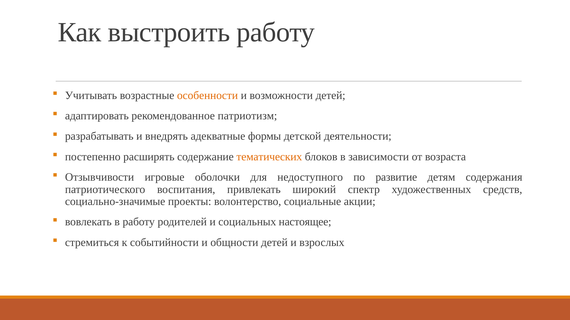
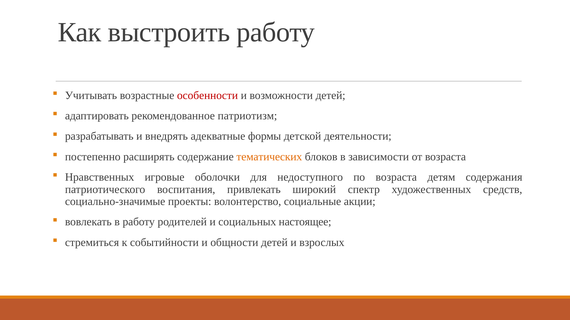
особенности colour: orange -> red
Отзывчивости: Отзывчивости -> Нравственных
по развитие: развитие -> возраста
